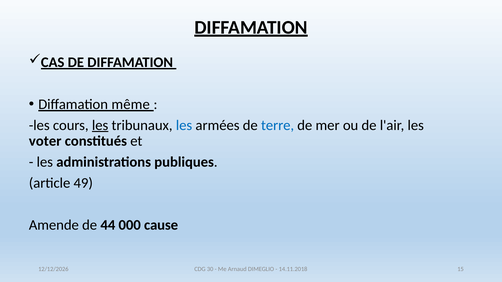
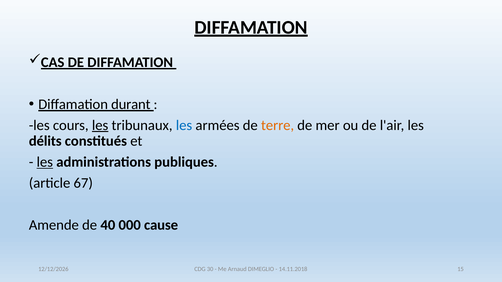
même: même -> durant
terre colour: blue -> orange
voter: voter -> délits
les at (45, 162) underline: none -> present
49: 49 -> 67
44: 44 -> 40
